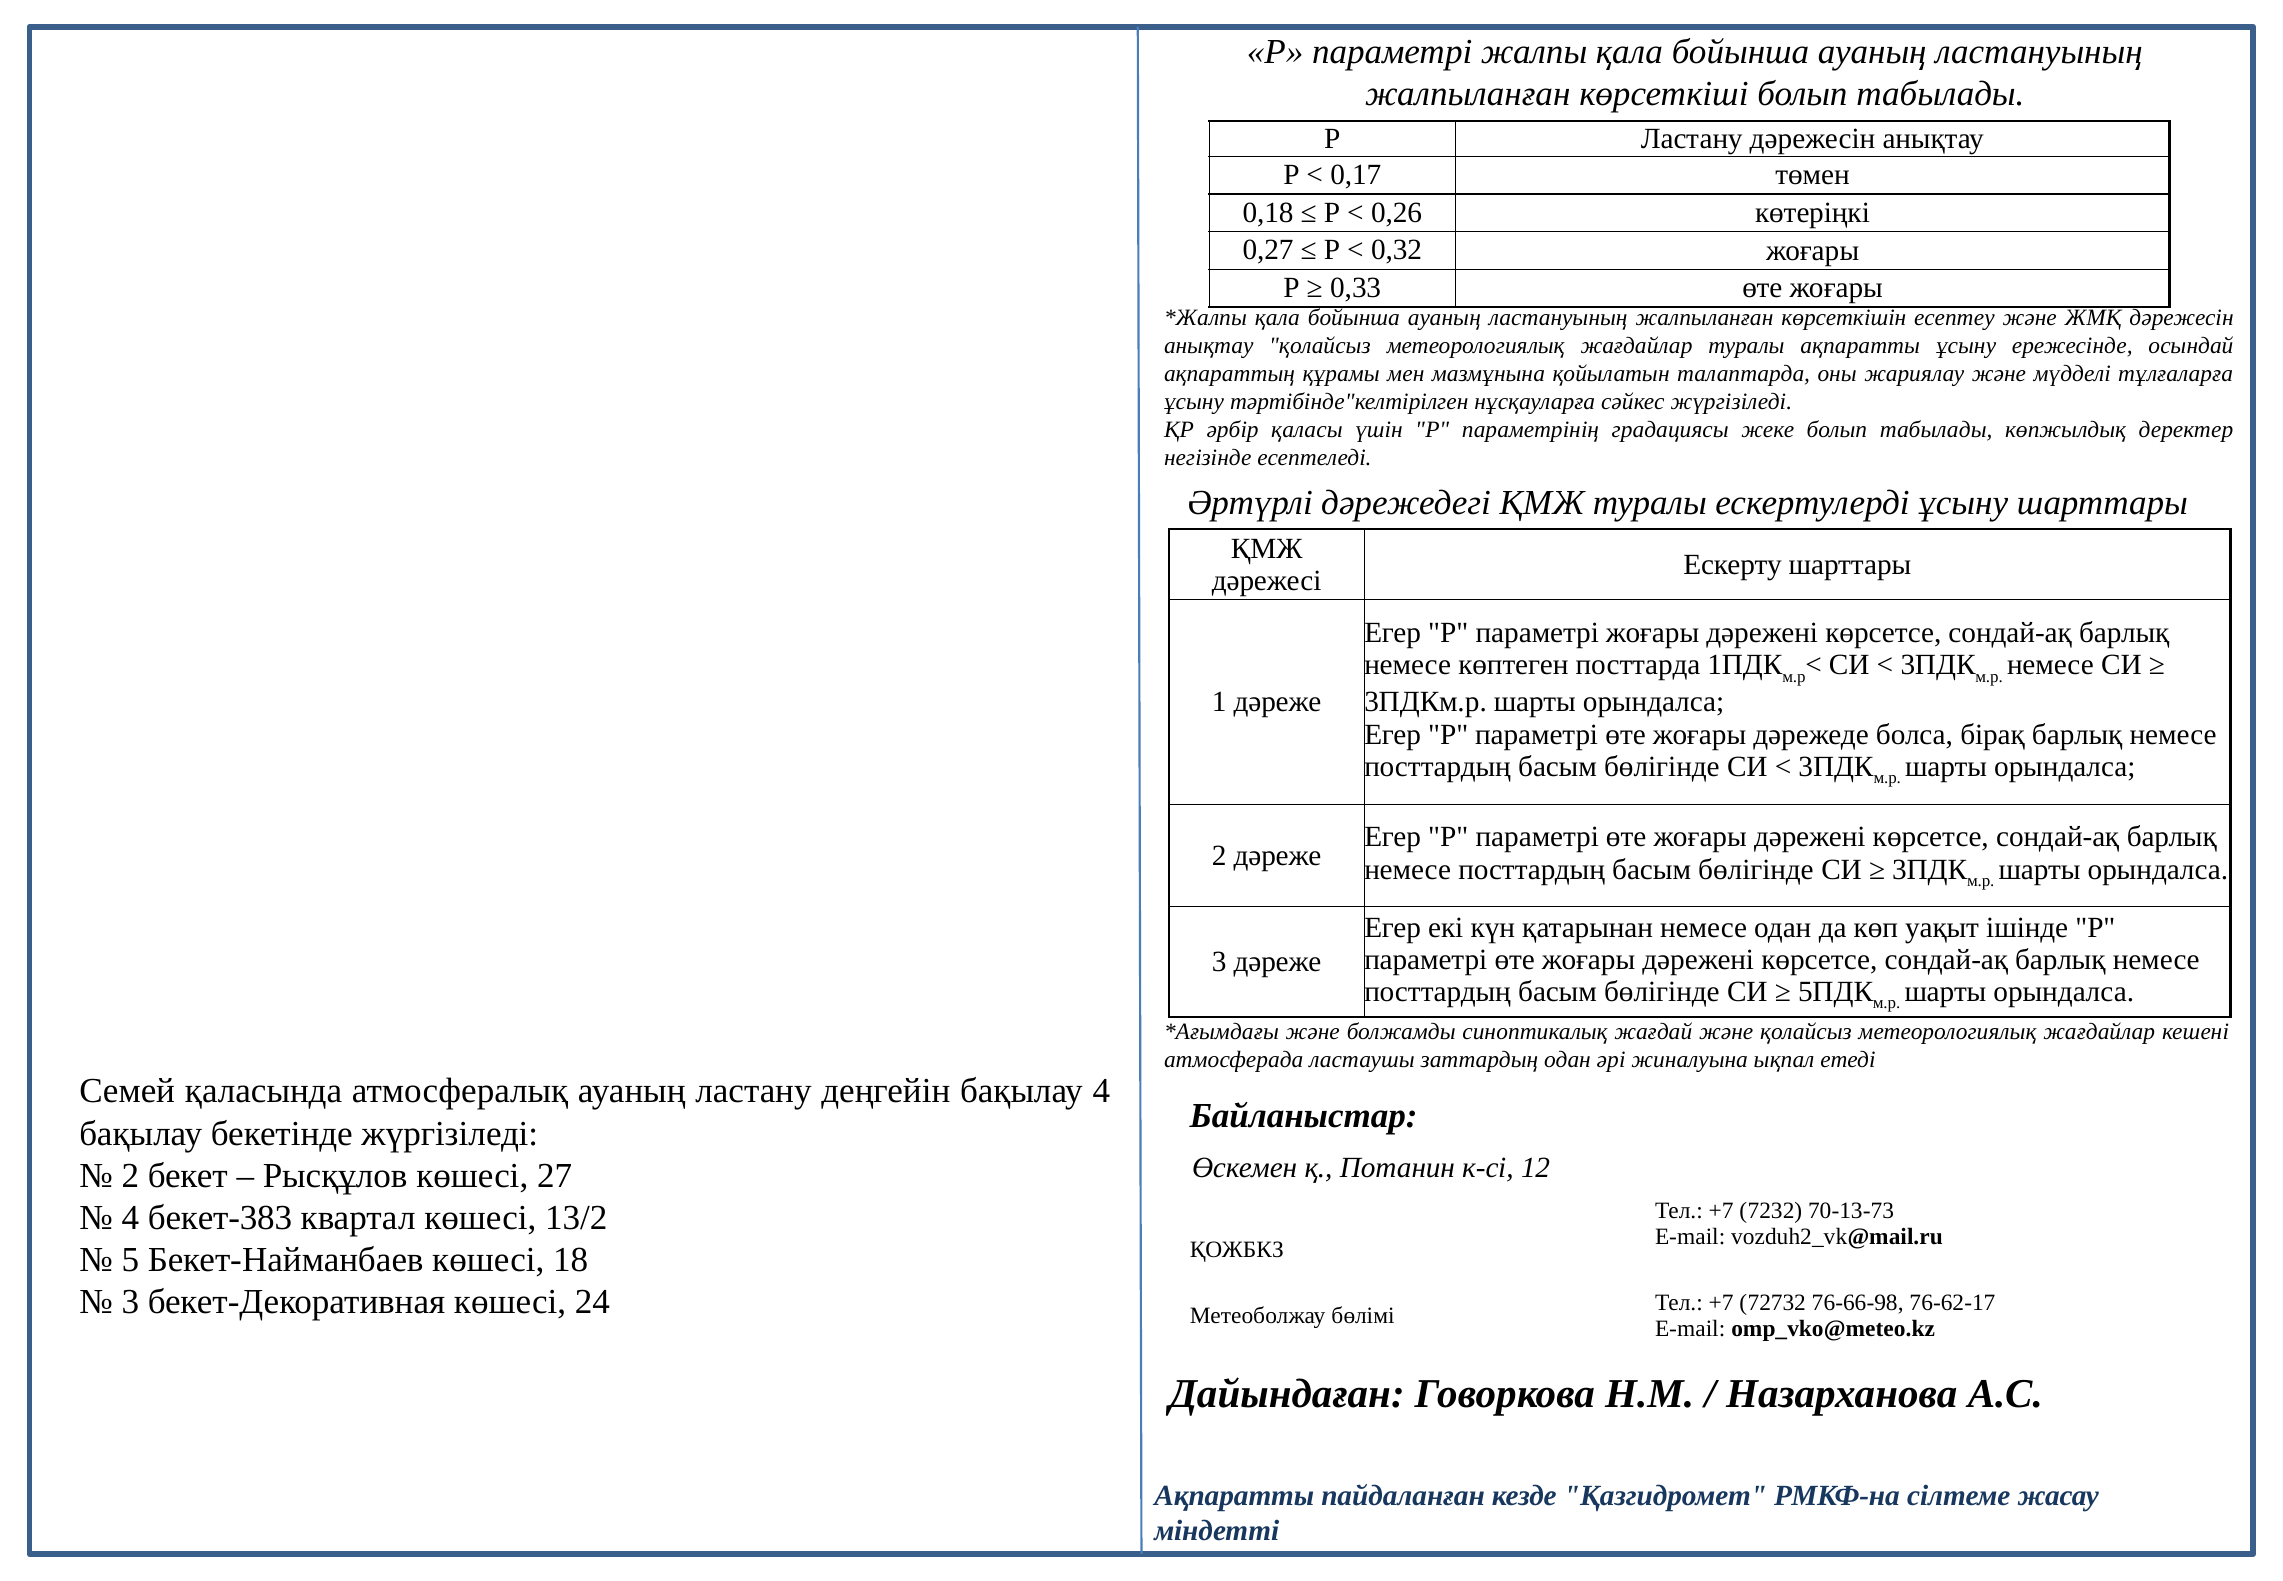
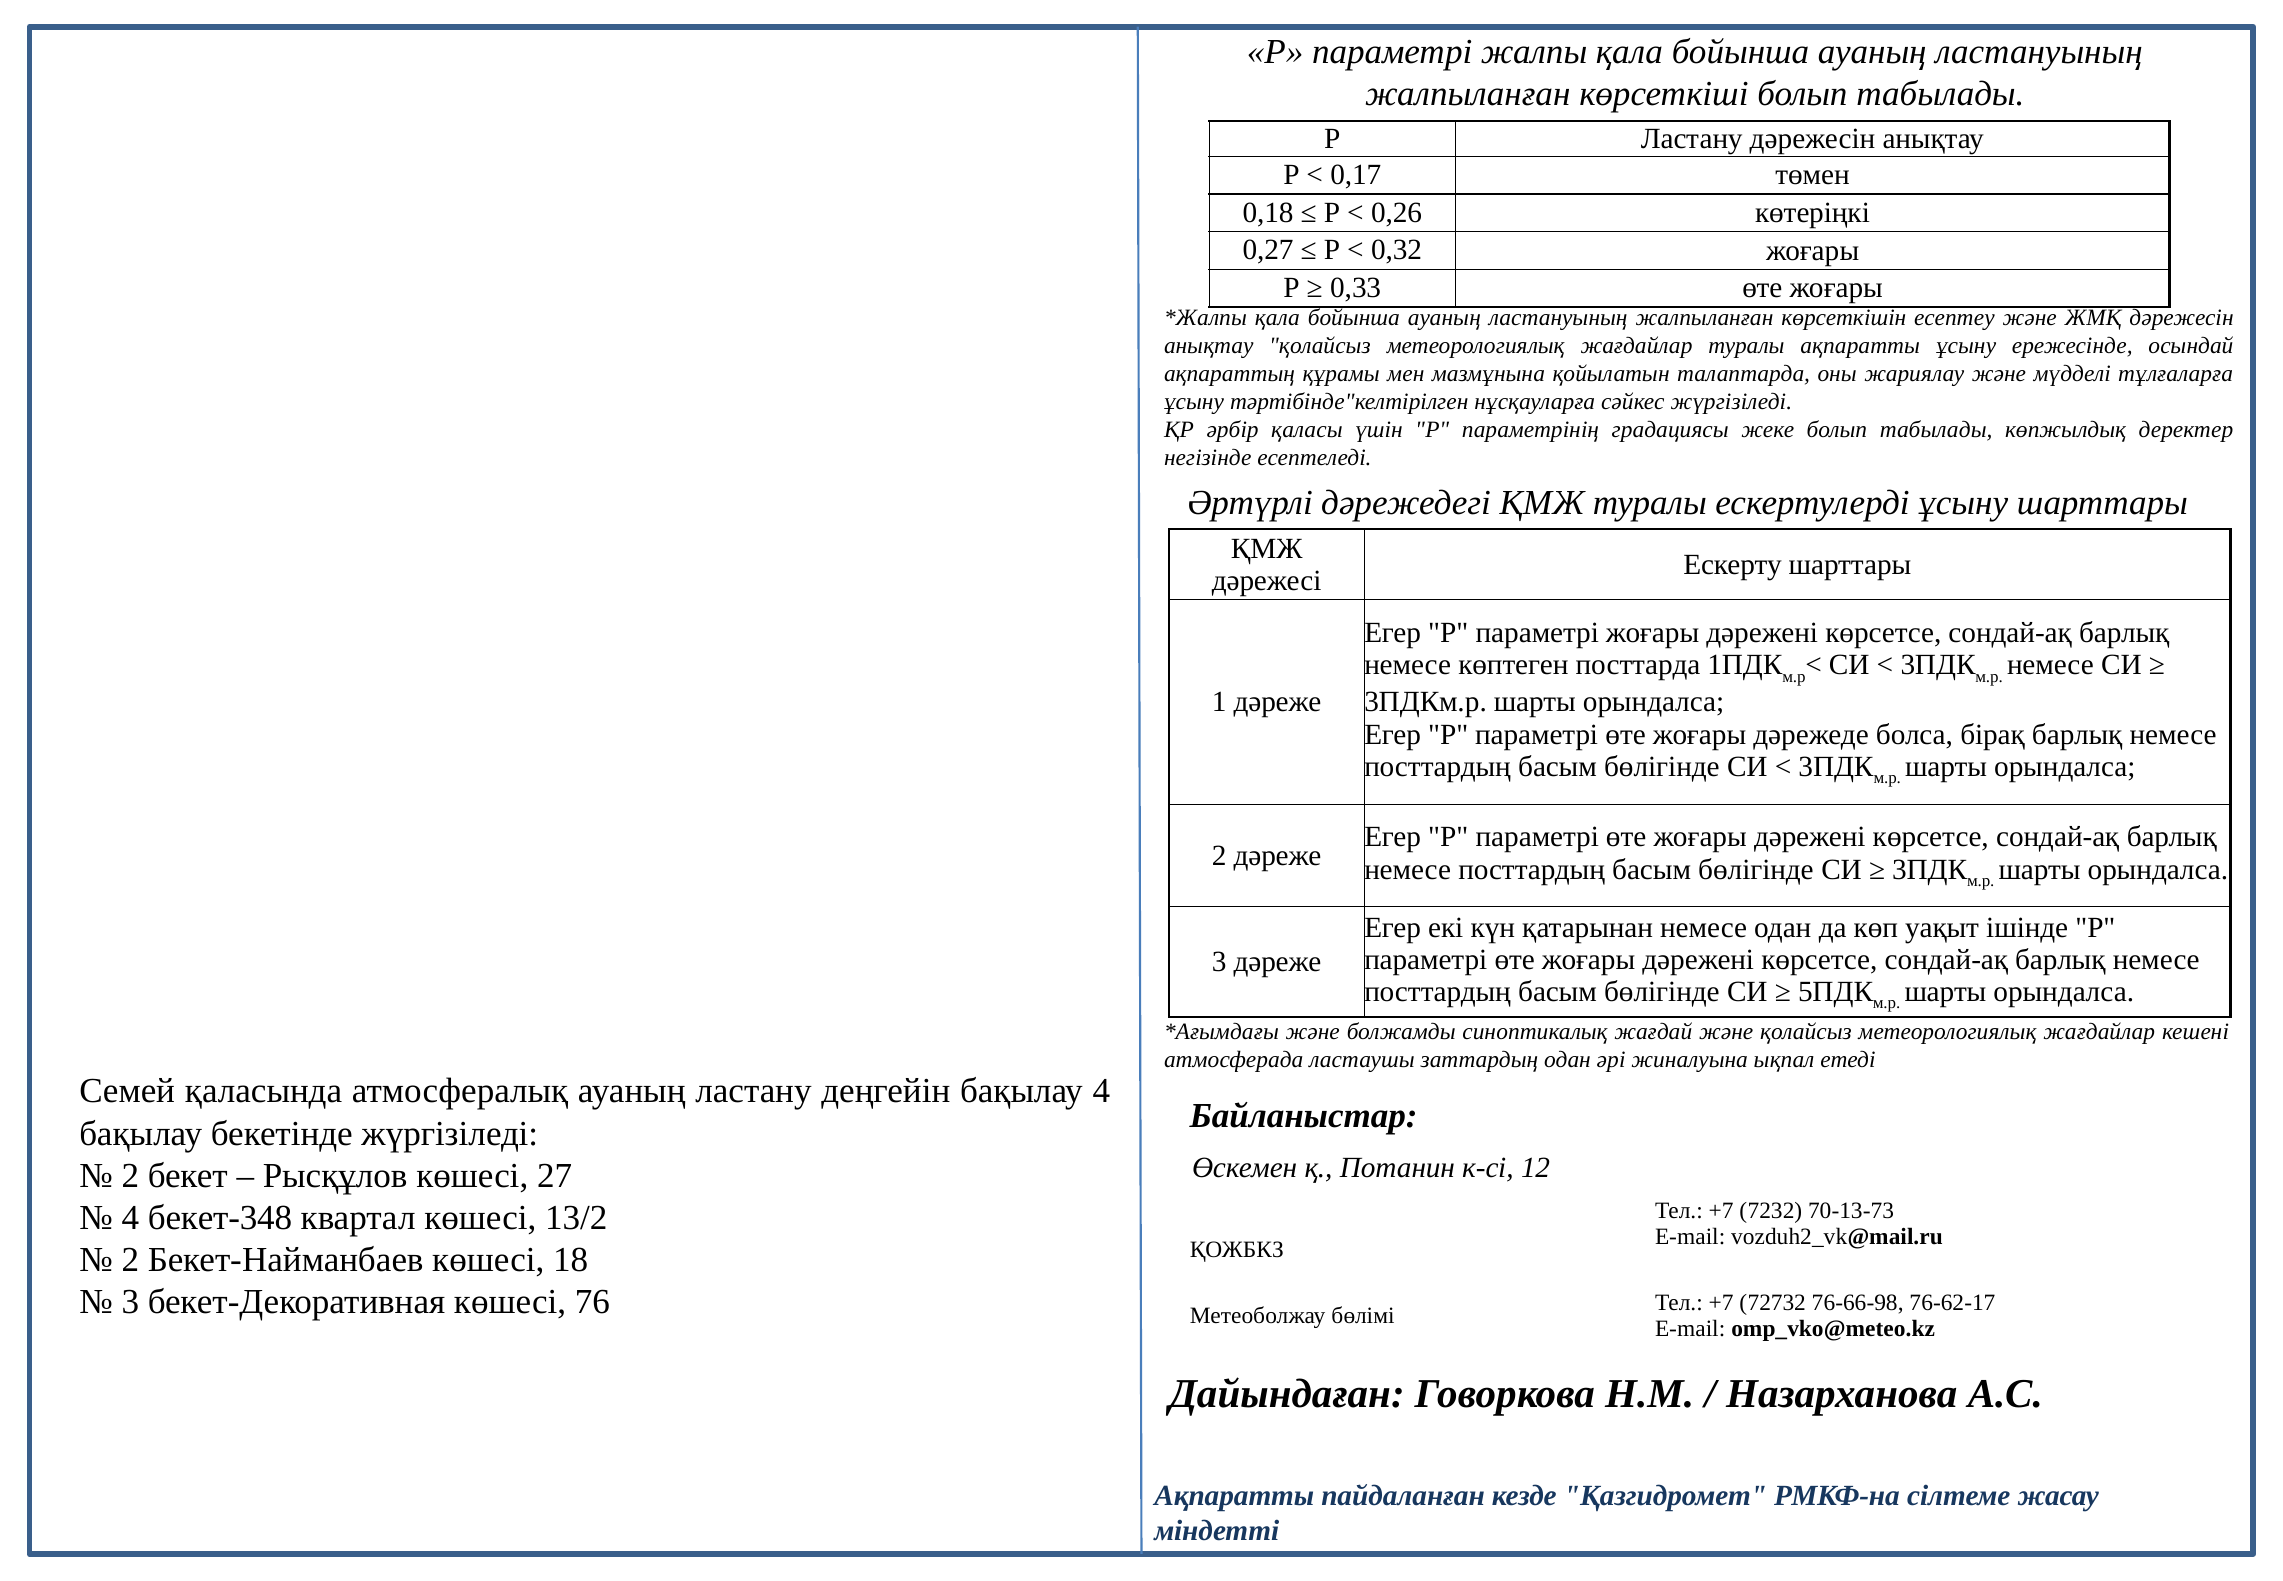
бекет-383: бекет-383 -> бекет-348
5 at (130, 1260): 5 -> 2
24: 24 -> 76
